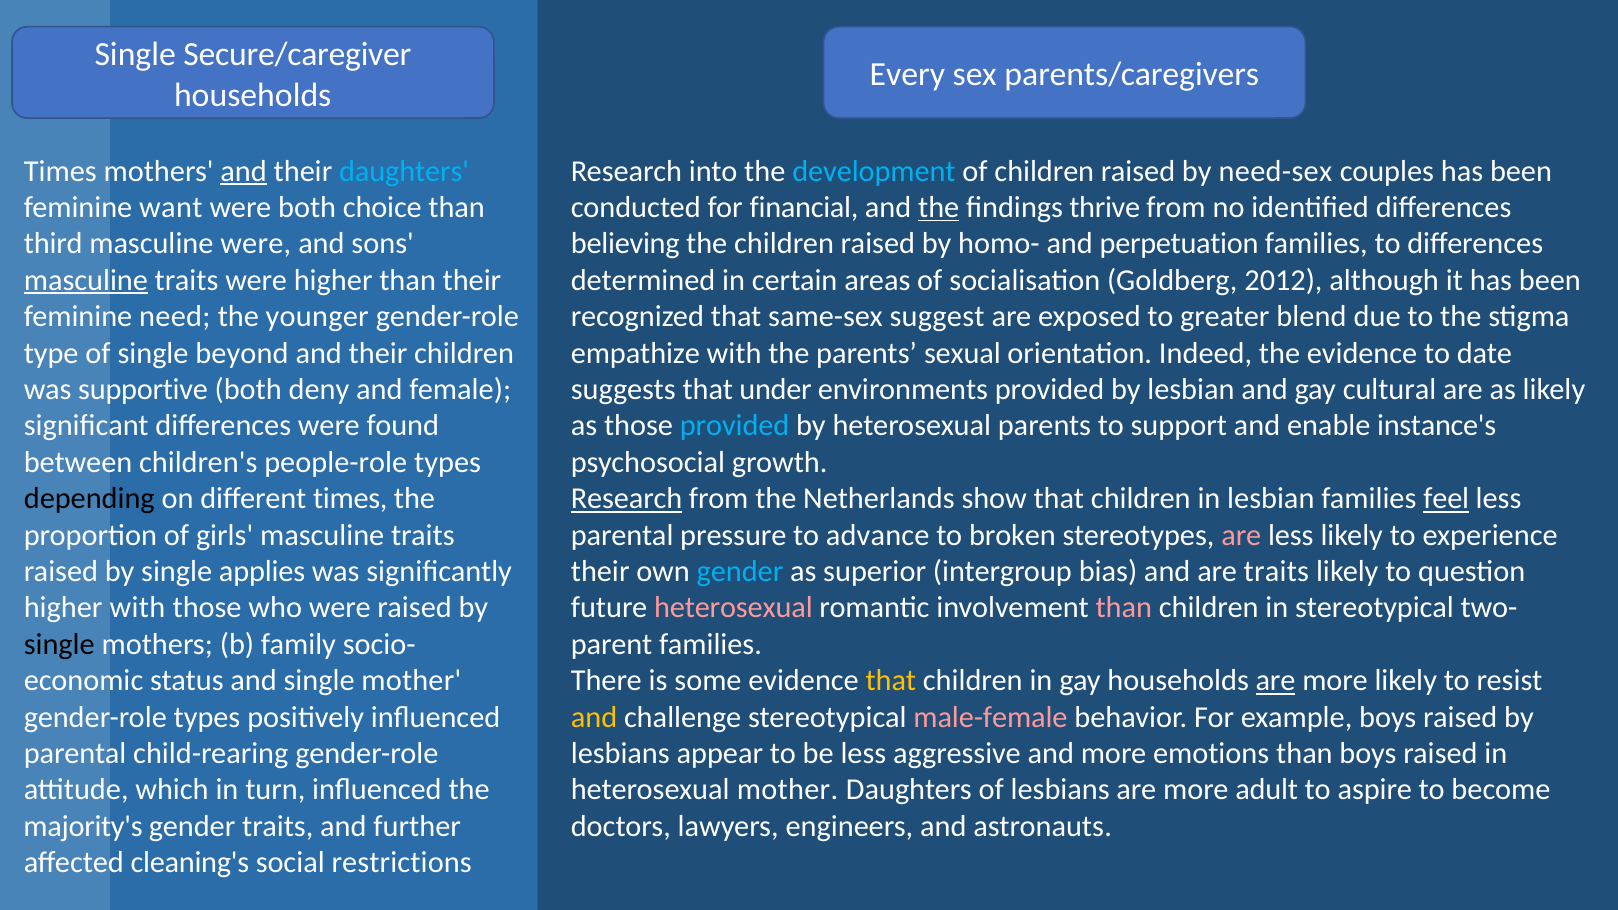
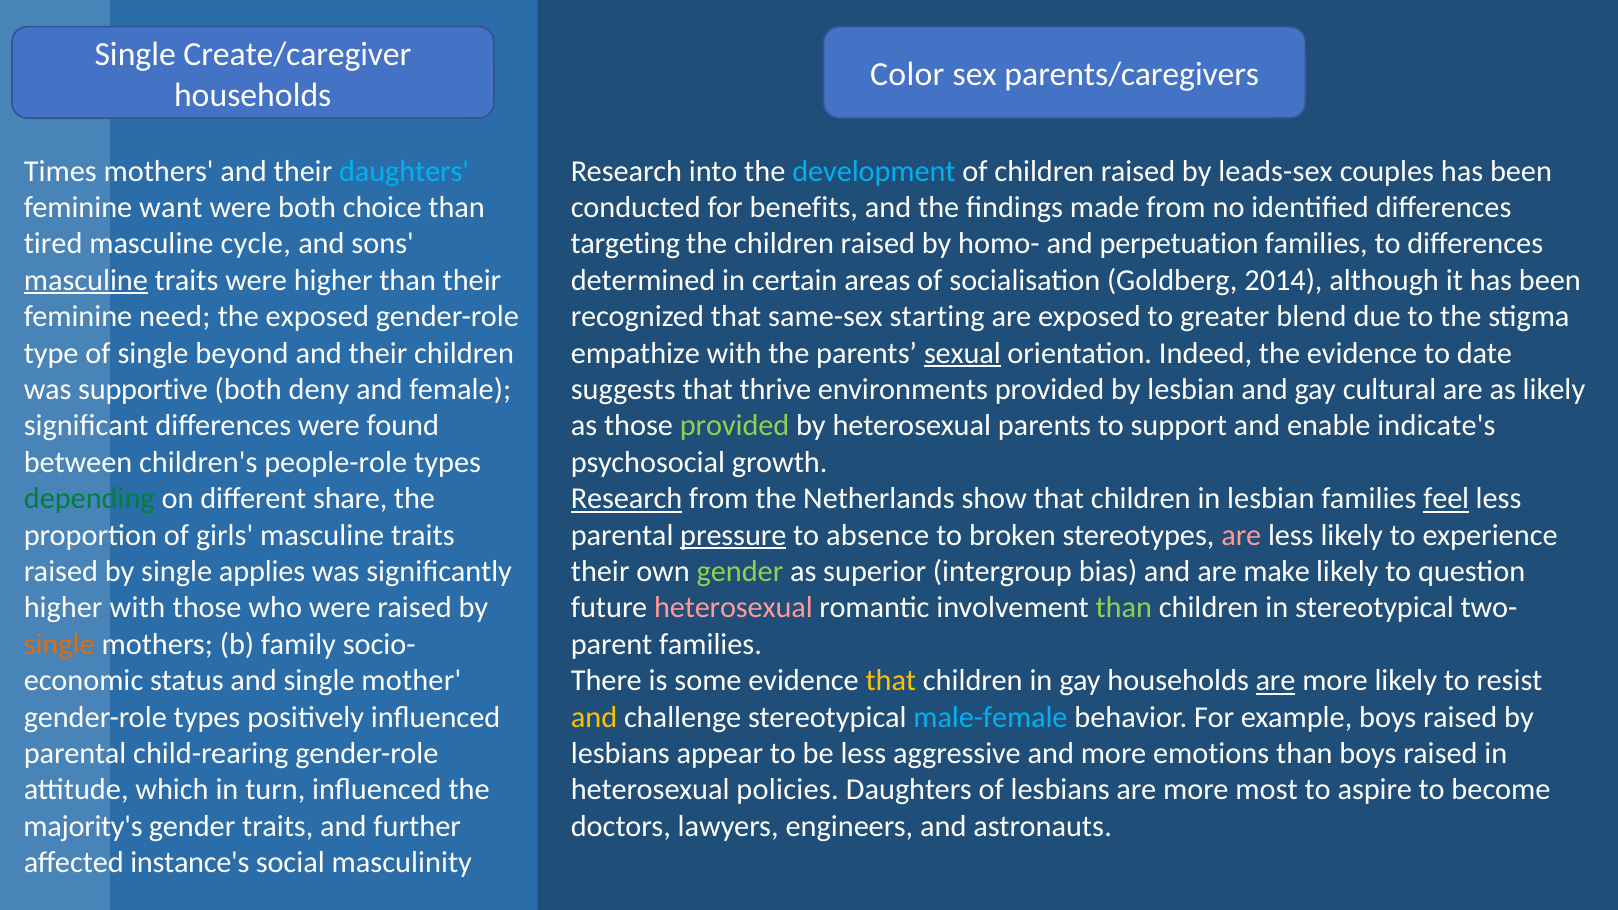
Secure/caregiver: Secure/caregiver -> Create/caregiver
Every: Every -> Color
and at (244, 171) underline: present -> none
need-sex: need-sex -> leads-sex
financial: financial -> benefits
the at (939, 208) underline: present -> none
thrive: thrive -> made
third: third -> tired
masculine were: were -> cycle
believing: believing -> targeting
2012: 2012 -> 2014
the younger: younger -> exposed
suggest: suggest -> starting
sexual underline: none -> present
under: under -> thrive
provided at (735, 426) colour: light blue -> light green
instance's: instance's -> indicate's
depending colour: black -> green
different times: times -> share
pressure underline: none -> present
advance: advance -> absence
gender at (740, 572) colour: light blue -> light green
are traits: traits -> make
than at (1124, 608) colour: pink -> light green
single at (59, 644) colour: black -> orange
male-female colour: pink -> light blue
heterosexual mother: mother -> policies
adult: adult -> most
cleaning's: cleaning's -> instance's
restrictions: restrictions -> masculinity
